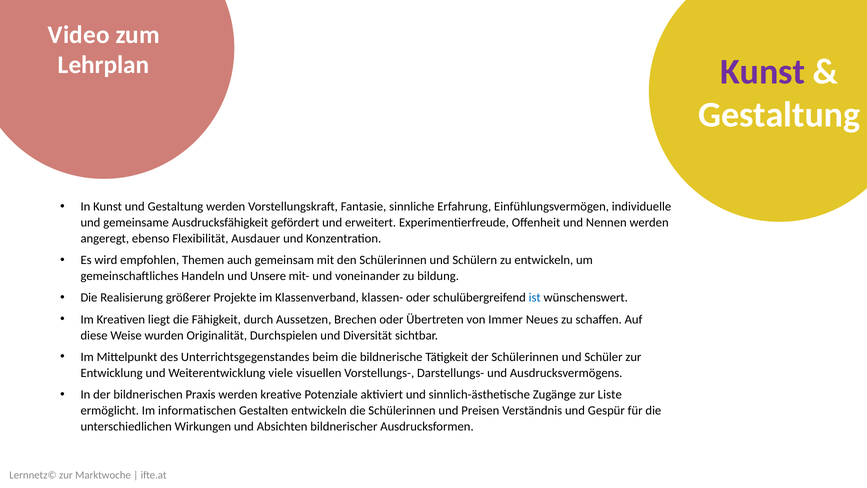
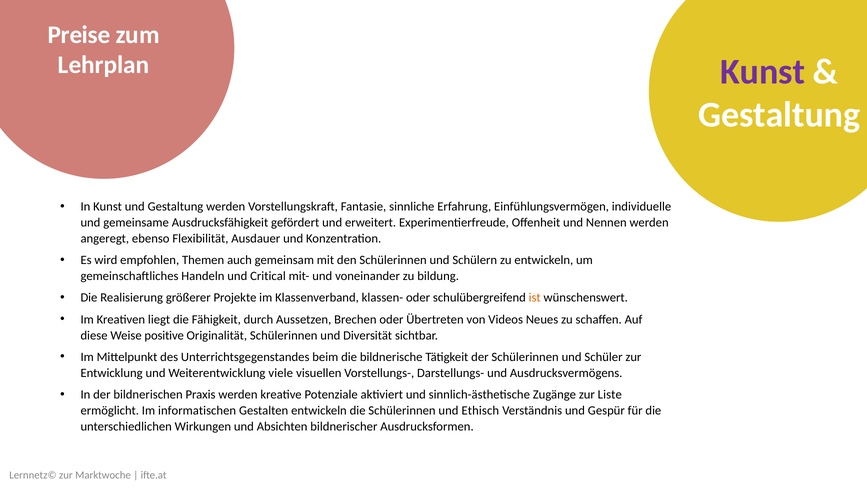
Video: Video -> Preise
Unsere: Unsere -> Critical
ist colour: blue -> orange
Immer: Immer -> Videos
wurden: wurden -> positive
Originalität Durchspielen: Durchspielen -> Schülerinnen
Preisen: Preisen -> Ethisch
